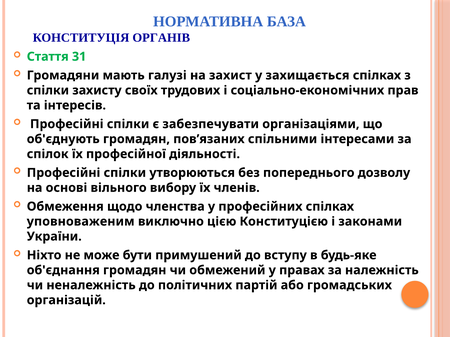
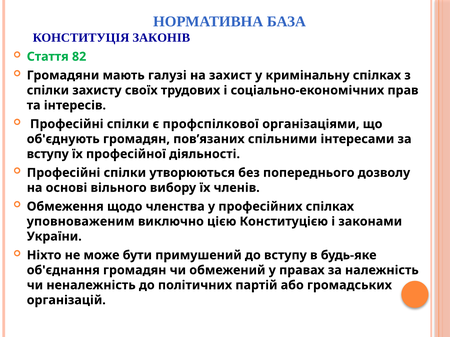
ОРГАНІВ: ОРГАНІВ -> ЗАКОНІВ
31: 31 -> 82
захищається: захищається -> кримінальну
забезпечувати: забезпечувати -> профспілкової
спілок at (48, 154): спілок -> вступу
